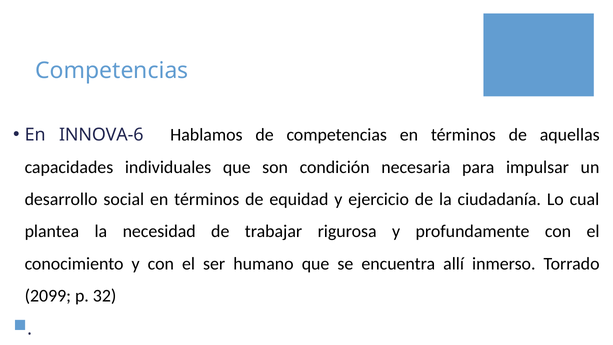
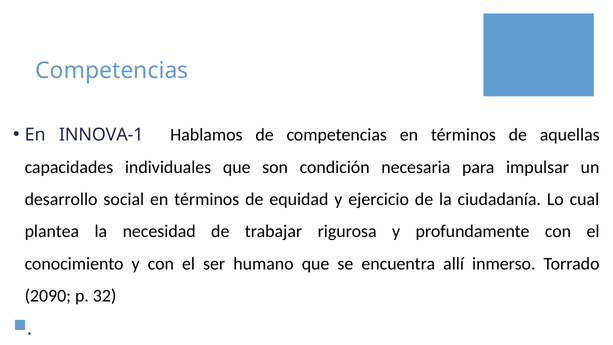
INNOVA-6: INNOVA-6 -> INNOVA-1
2099: 2099 -> 2090
